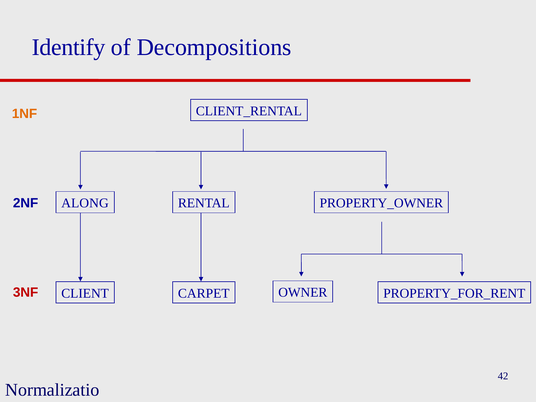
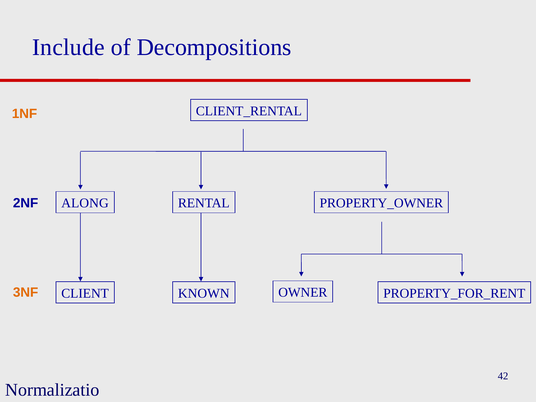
Identify: Identify -> Include
3NF colour: red -> orange
CARPET: CARPET -> KNOWN
